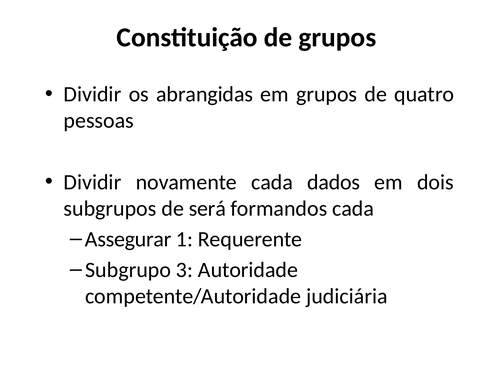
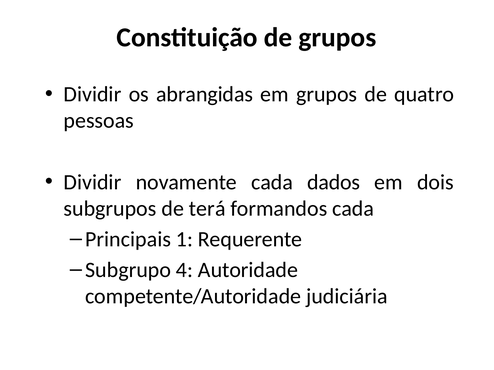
será: será -> terá
Assegurar: Assegurar -> Principais
3: 3 -> 4
